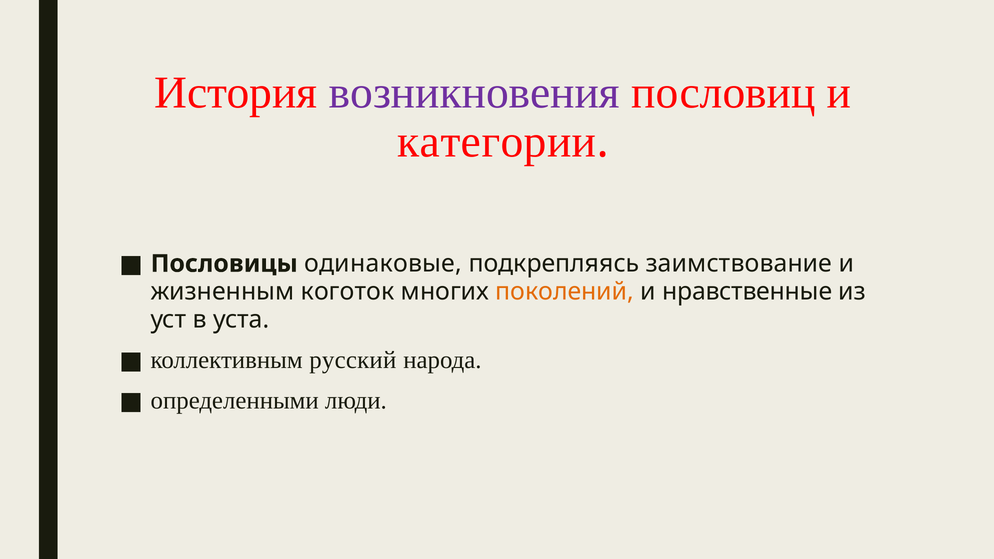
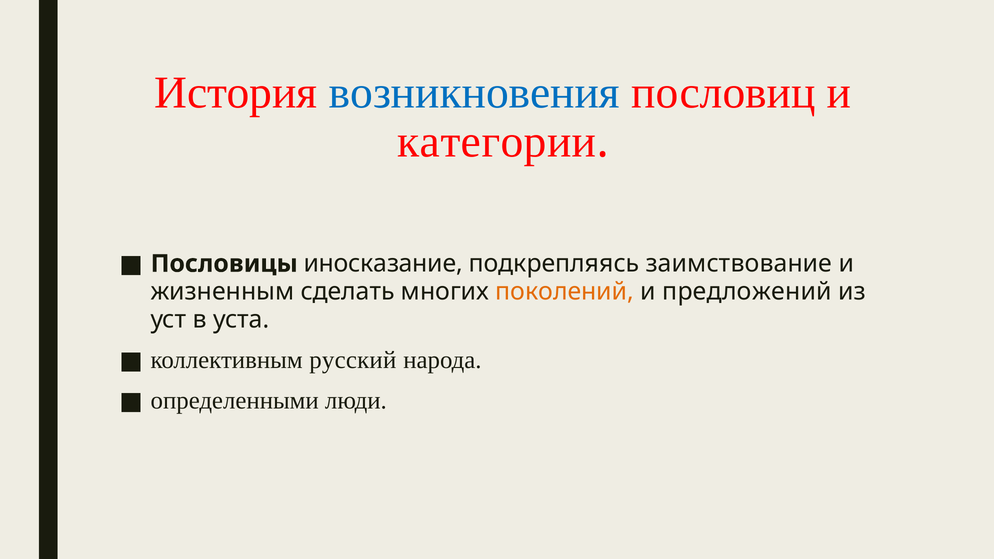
возникновения colour: purple -> blue
одинаковые: одинаковые -> иносказание
коготок: коготок -> сделать
нравственные: нравственные -> предложений
